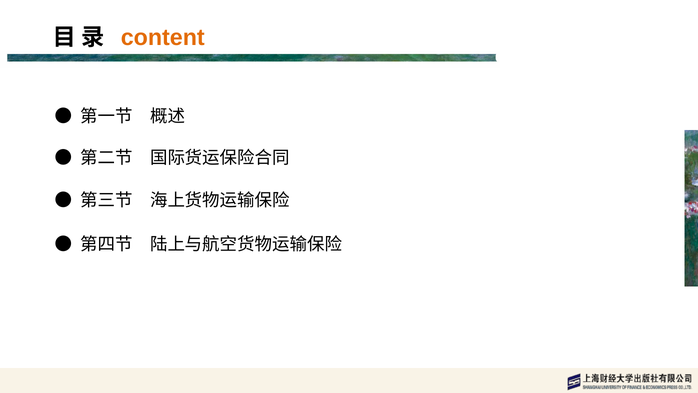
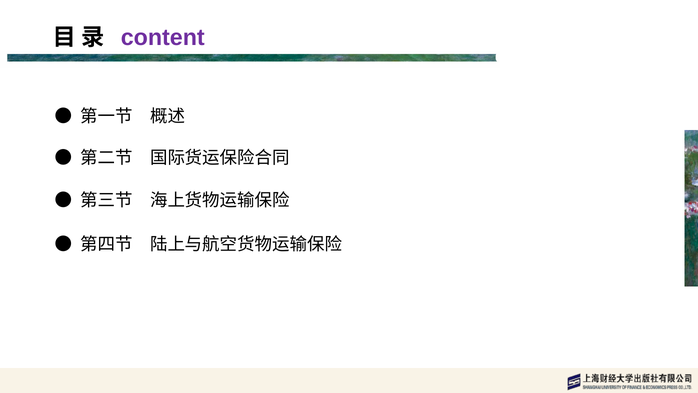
content colour: orange -> purple
